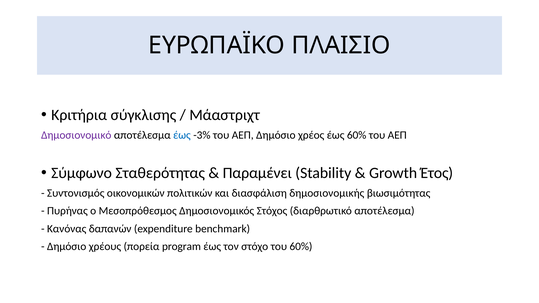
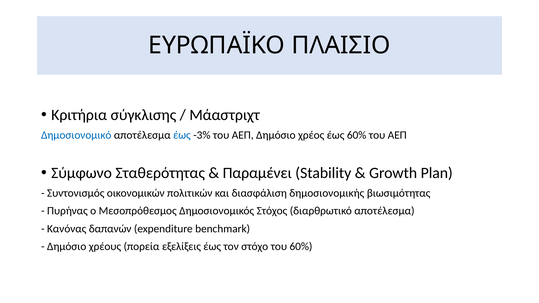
Δημοσιονομικό colour: purple -> blue
Έτος: Έτος -> Plan
program: program -> εξελίξεις
